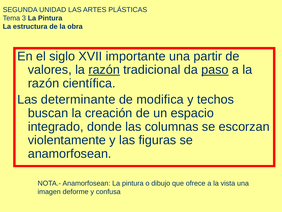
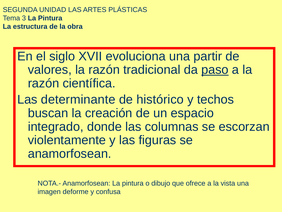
importante: importante -> evoluciona
razón at (104, 70) underline: present -> none
modifica: modifica -> histórico
